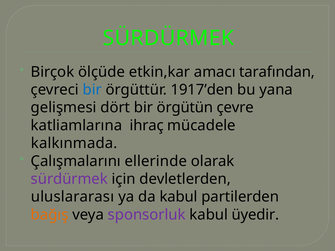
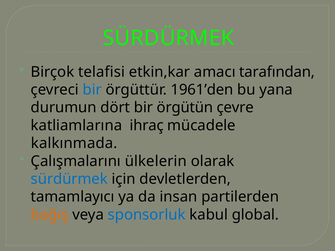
ölçüde: ölçüde -> telafisi
1917’den: 1917’den -> 1961’den
gelişmesi: gelişmesi -> durumun
ellerinde: ellerinde -> ülkelerin
sürdürmek at (69, 179) colour: purple -> blue
uluslararası: uluslararası -> tamamlayıcı
da kabul: kabul -> insan
sponsorluk colour: purple -> blue
üyedir: üyedir -> global
